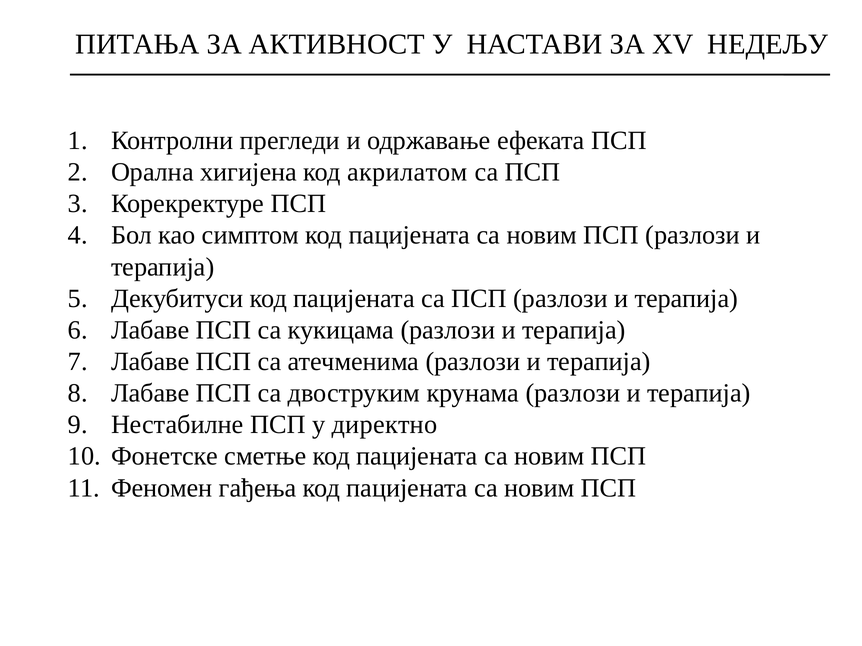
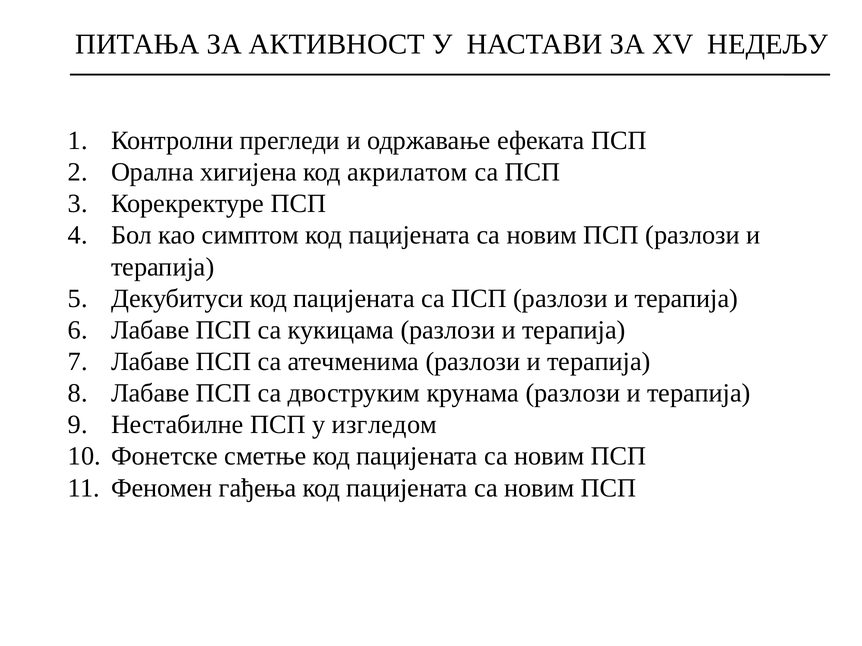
директно: директно -> изгледом
